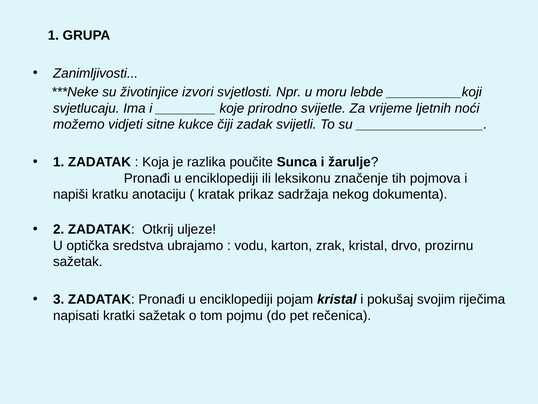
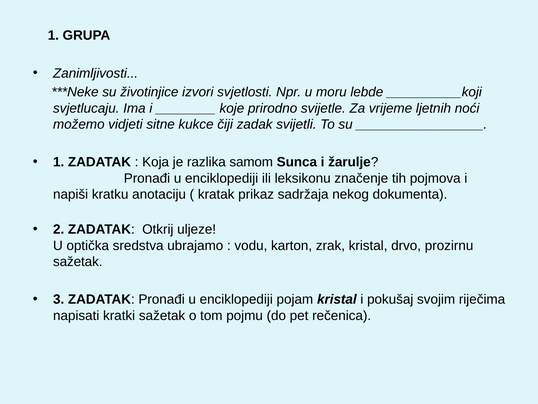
poučite: poučite -> samom
